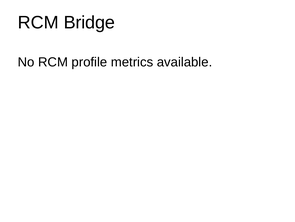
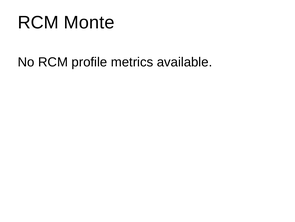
Bridge: Bridge -> Monte
